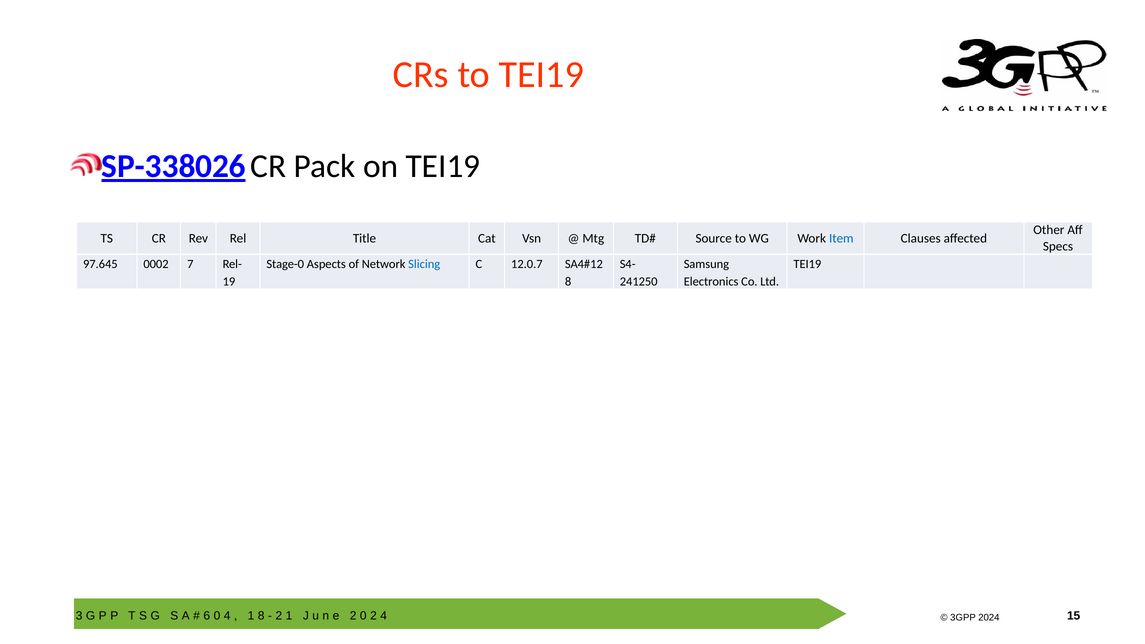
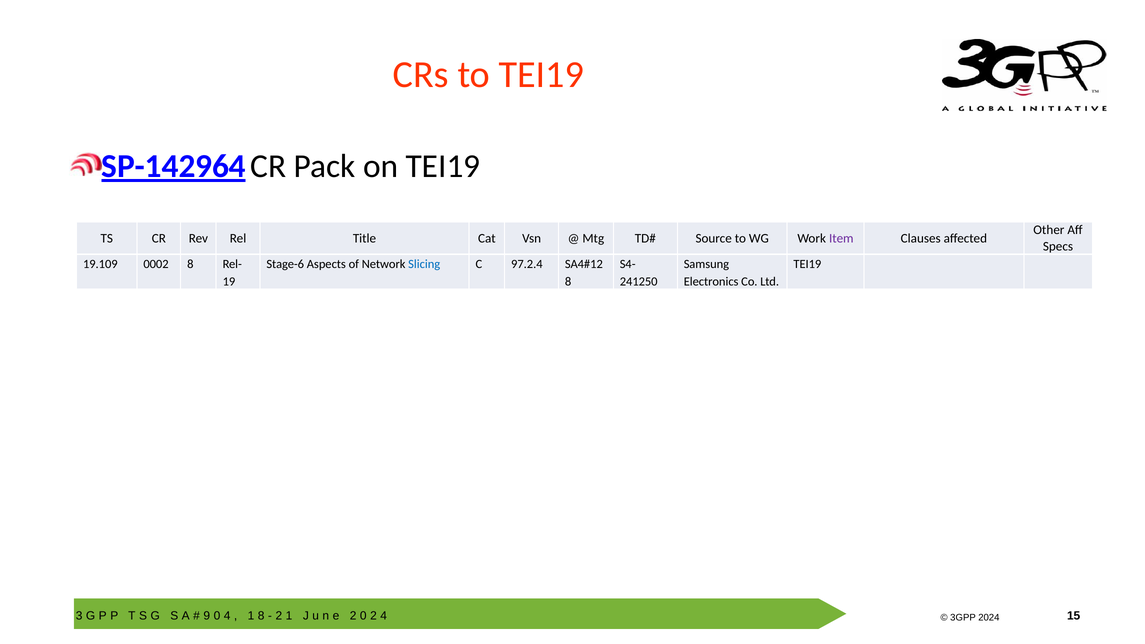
SP-338026: SP-338026 -> SP-142964
Item colour: blue -> purple
97.645: 97.645 -> 19.109
0002 7: 7 -> 8
Stage-0: Stage-0 -> Stage-6
12.0.7: 12.0.7 -> 97.2.4
6: 6 -> 9
